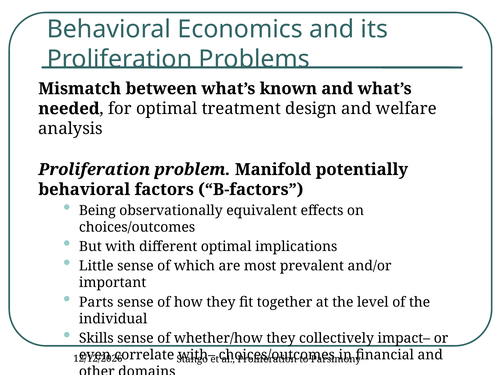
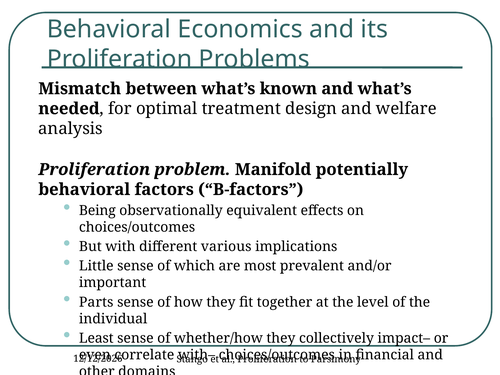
different optimal: optimal -> various
Skills: Skills -> Least
